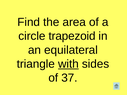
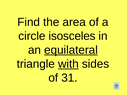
trapezoid: trapezoid -> isosceles
equilateral underline: none -> present
37: 37 -> 31
